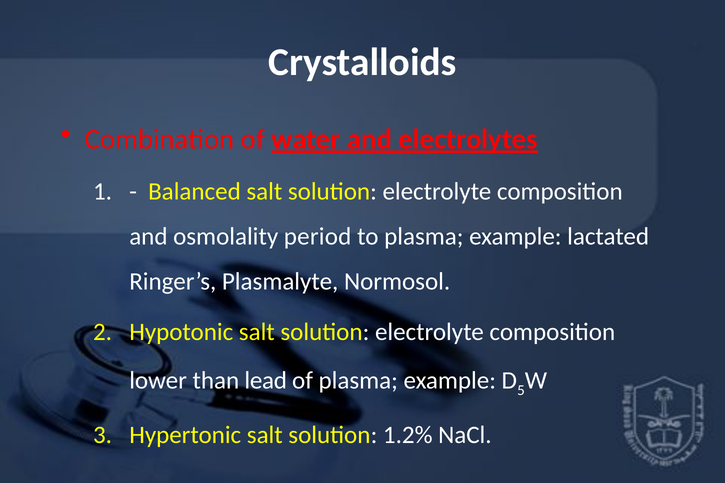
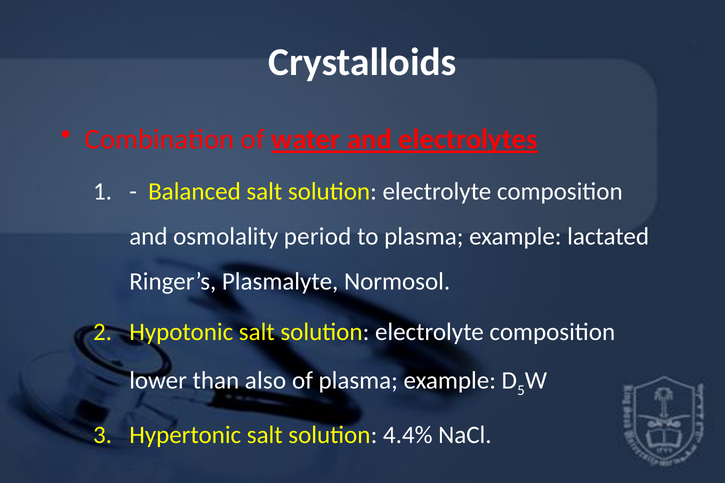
lead: lead -> also
1.2%: 1.2% -> 4.4%
